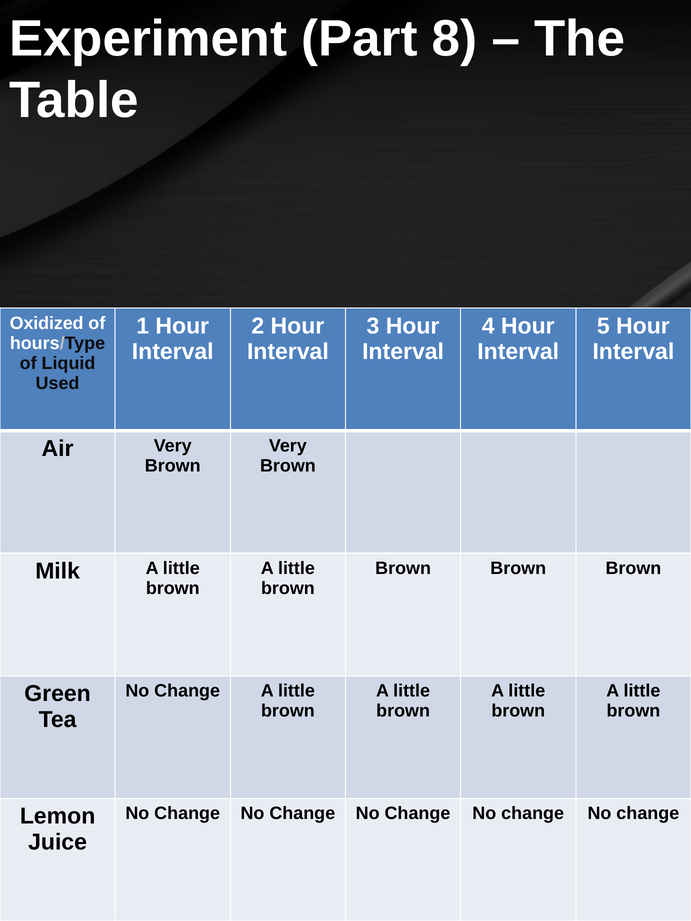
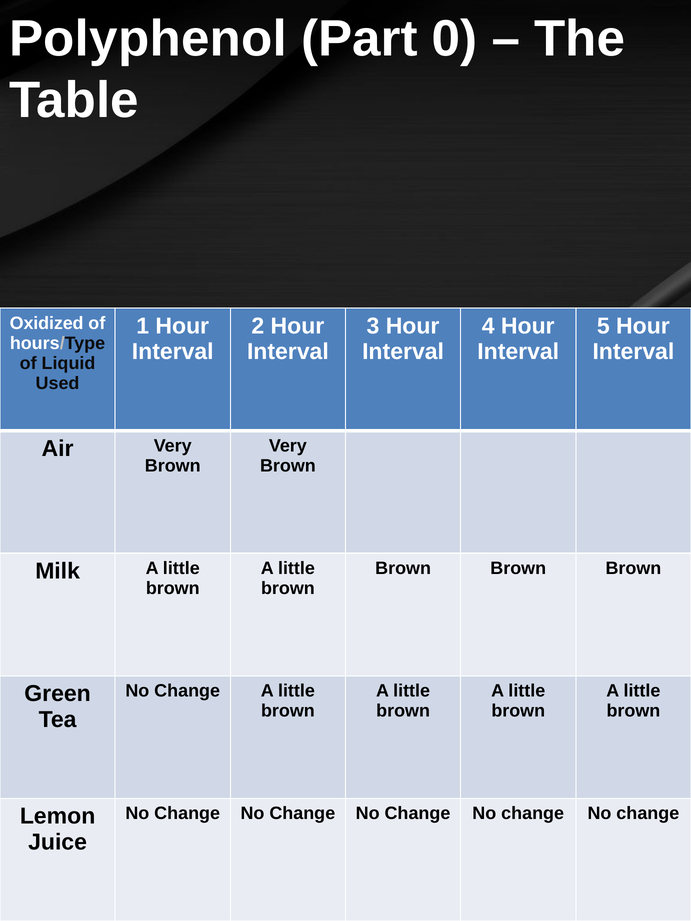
Experiment: Experiment -> Polyphenol
8: 8 -> 0
